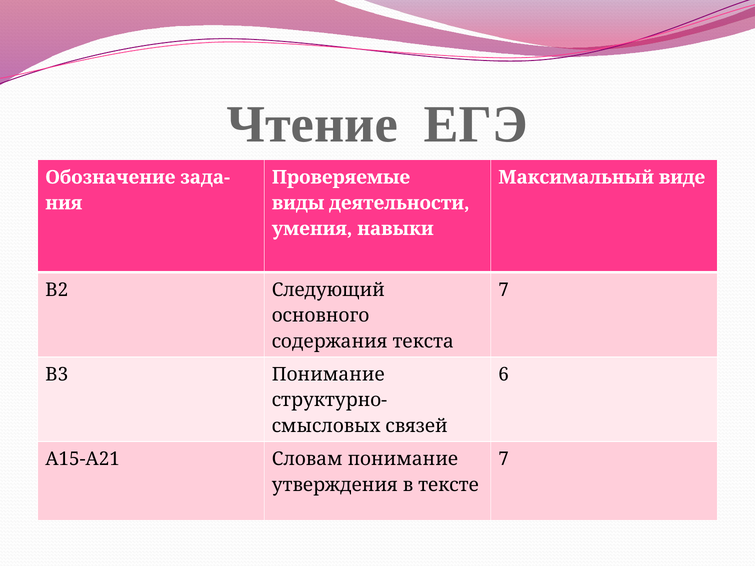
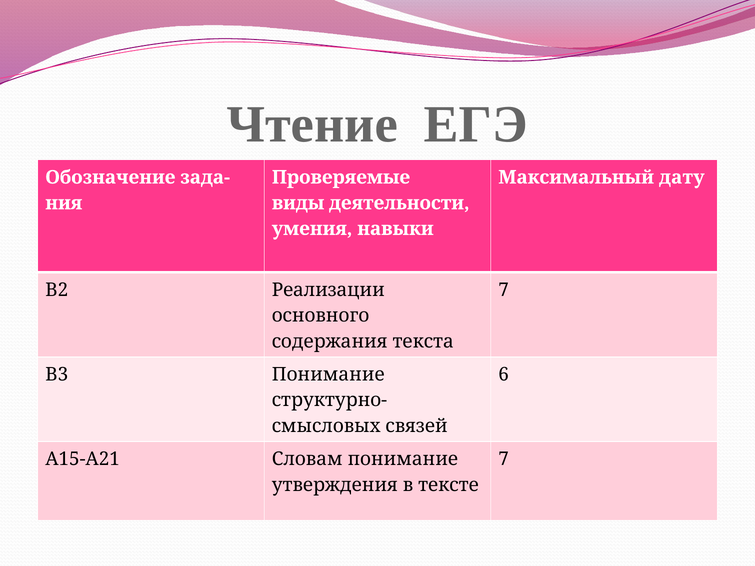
виде: виде -> дату
Следующий: Следующий -> Реализации
